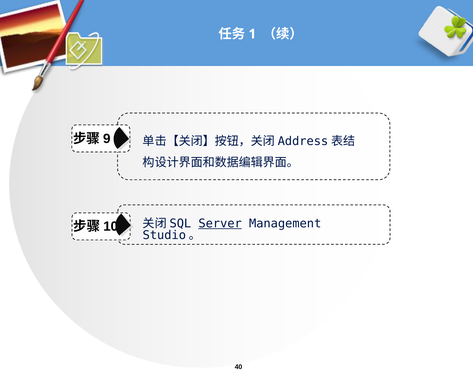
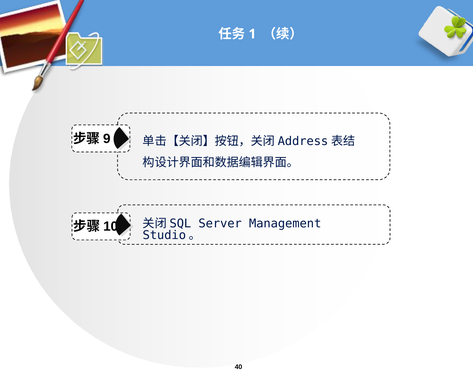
Server underline: present -> none
